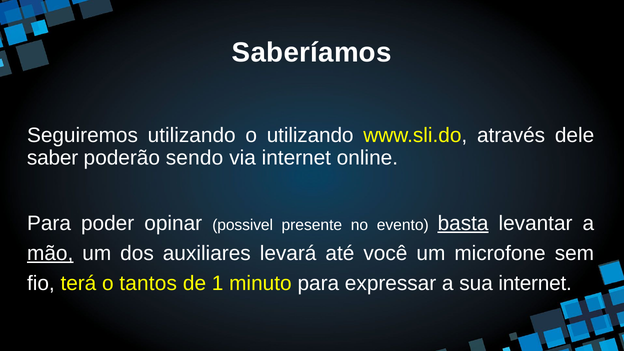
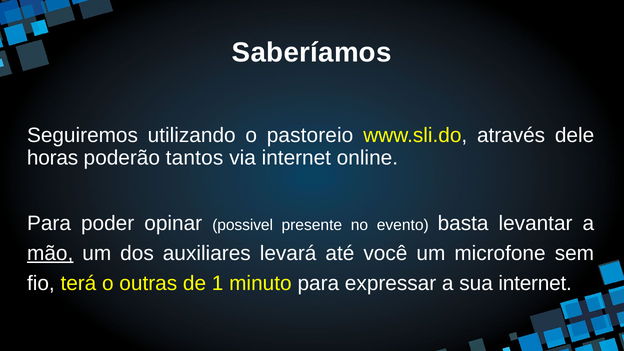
o utilizando: utilizando -> pastoreio
saber: saber -> horas
sendo: sendo -> tantos
basta underline: present -> none
tantos: tantos -> outras
